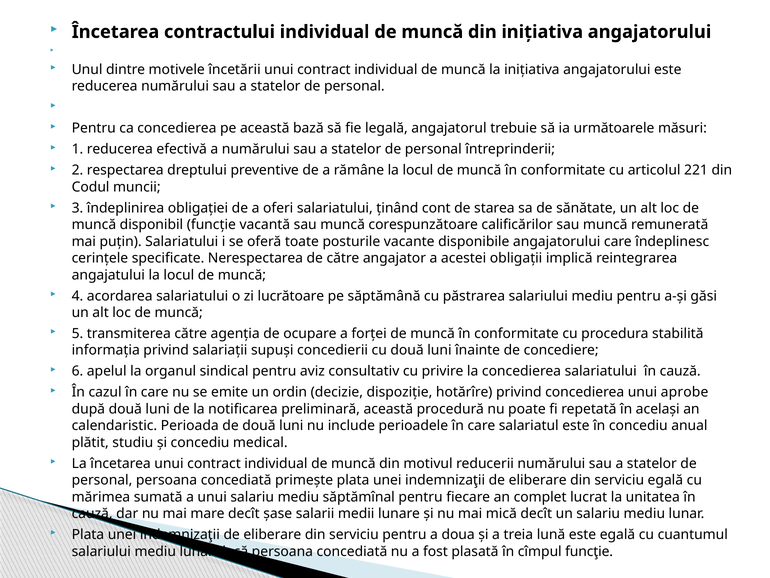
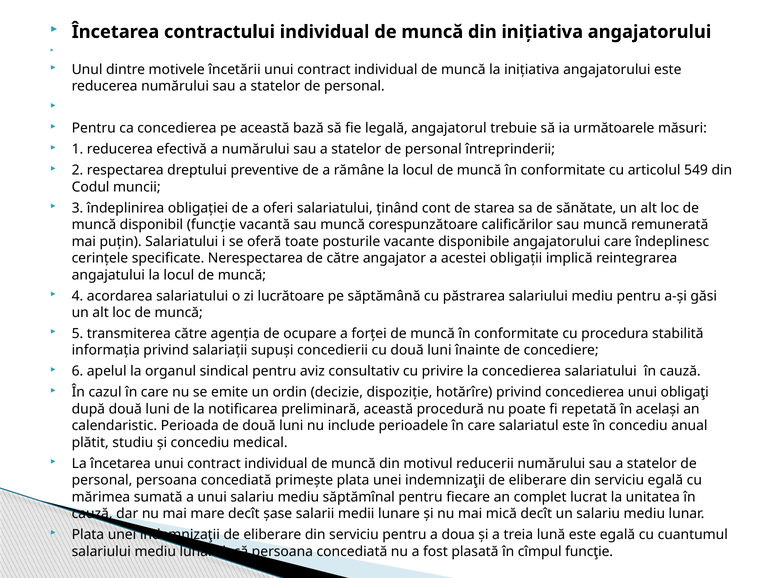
221: 221 -> 549
aprobe: aprobe -> obligaţi
